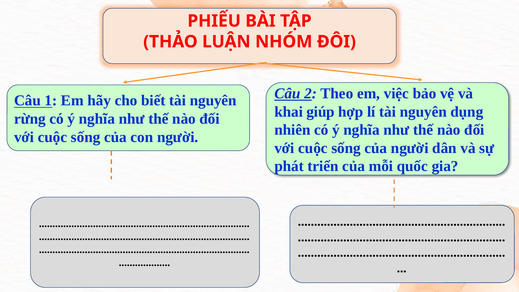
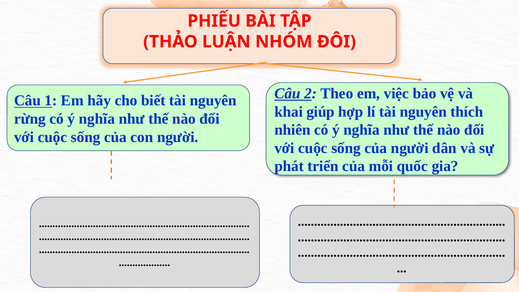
dụng: dụng -> thích
